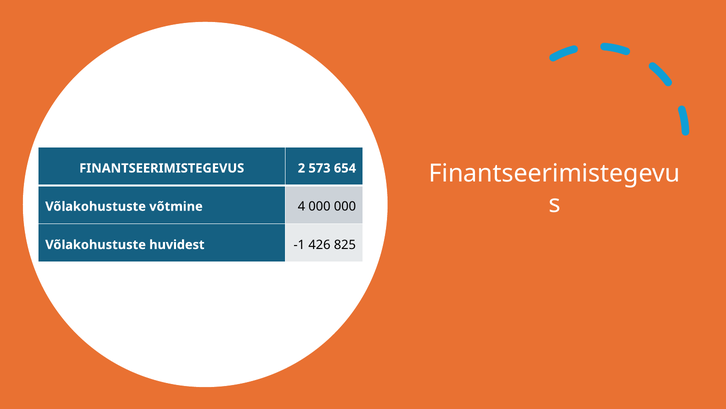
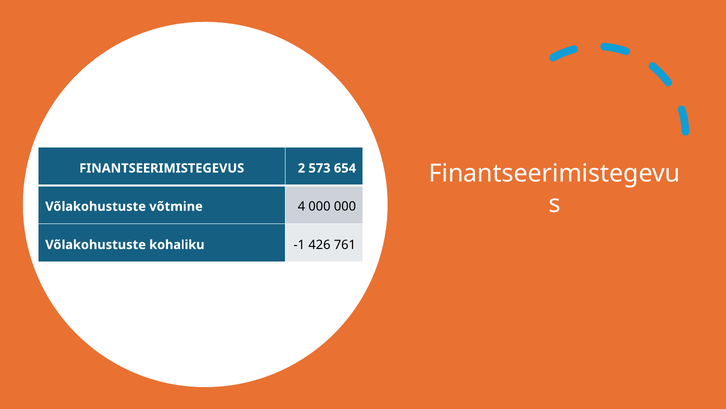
huvidest: huvidest -> kohaliku
825: 825 -> 761
